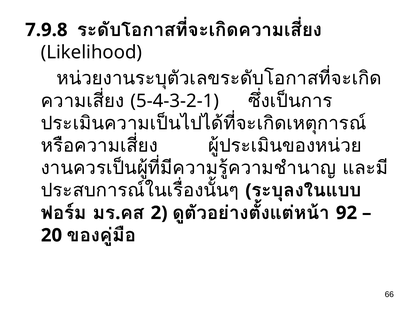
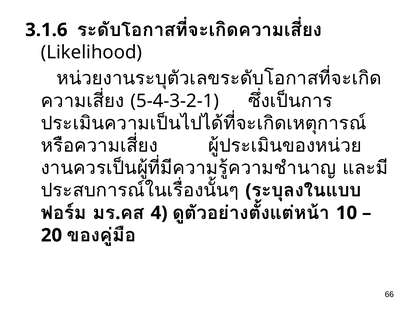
7.9.8: 7.9.8 -> 3.1.6
2: 2 -> 4
92: 92 -> 10
